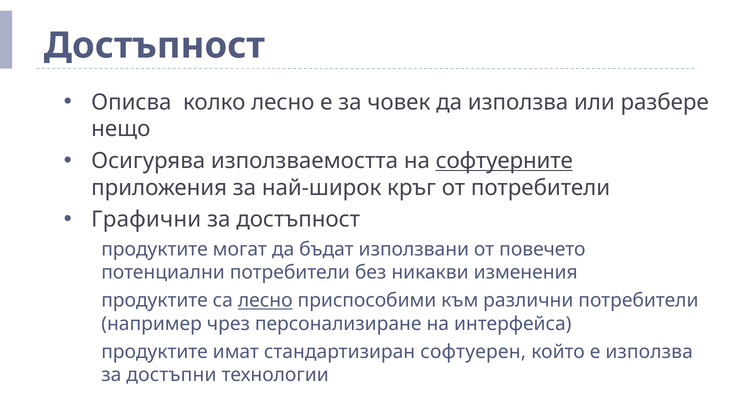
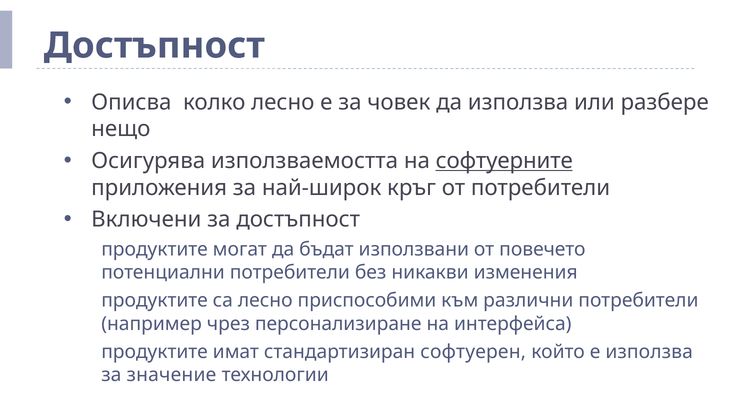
Графични: Графични -> Включени
лесно at (265, 301) underline: present -> none
достъпни: достъпни -> значение
